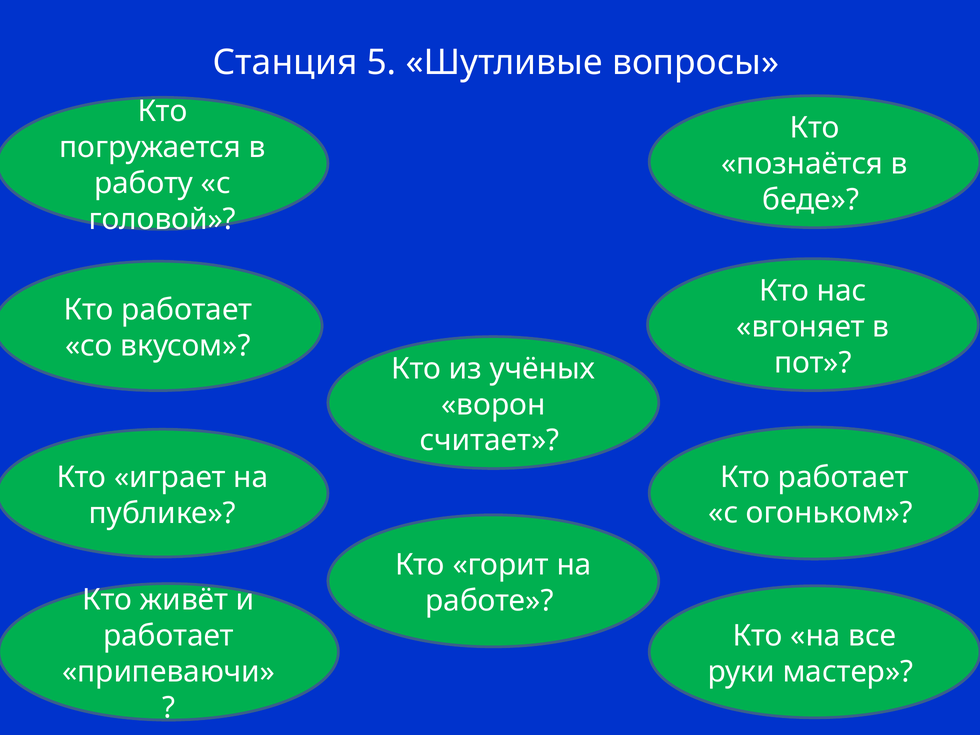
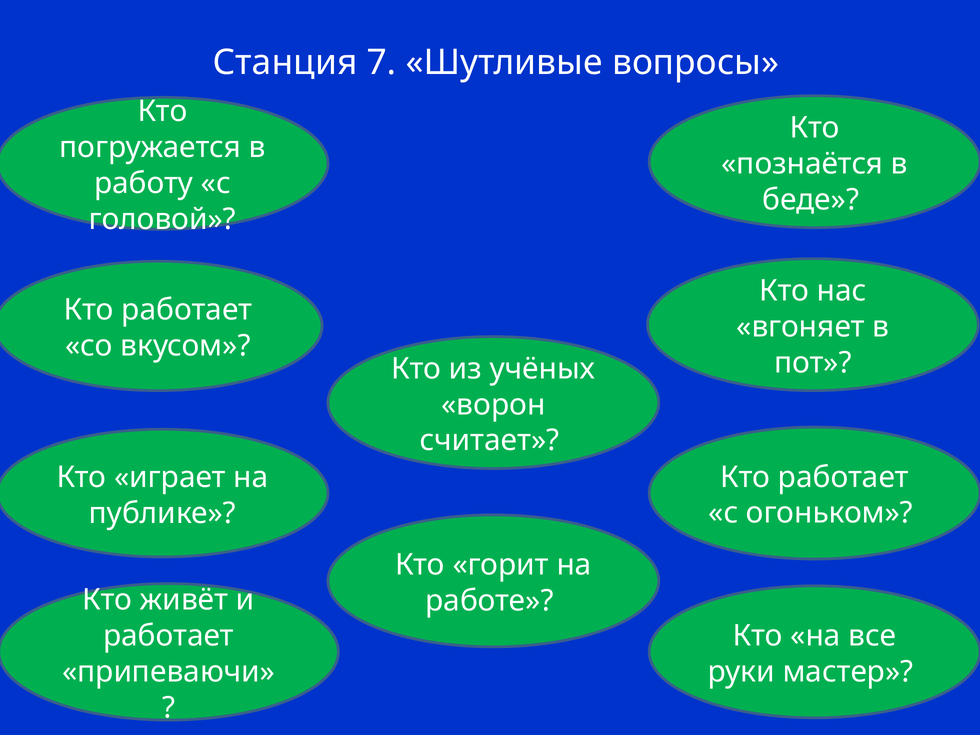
5: 5 -> 7
